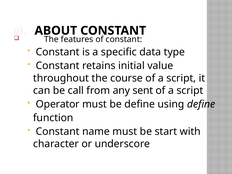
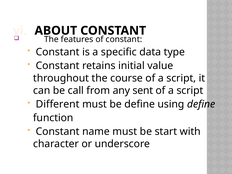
Operator: Operator -> Different
